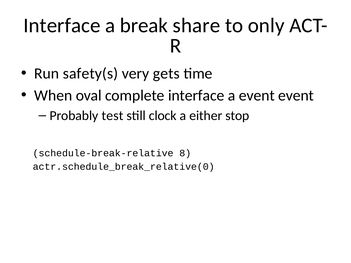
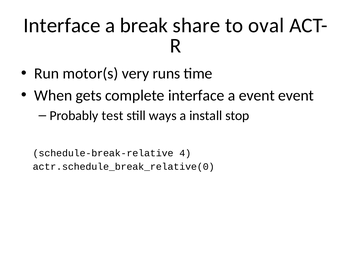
only: only -> oval
safety(s: safety(s -> motor(s
gets: gets -> runs
oval: oval -> gets
clock: clock -> ways
either: either -> install
8: 8 -> 4
